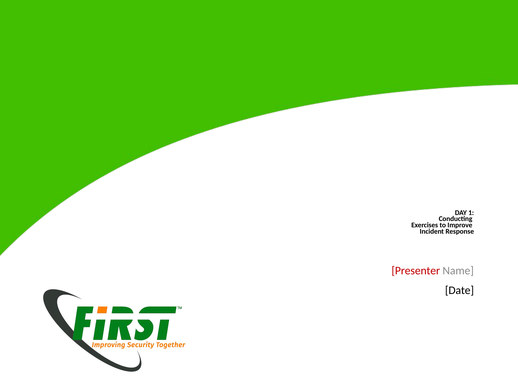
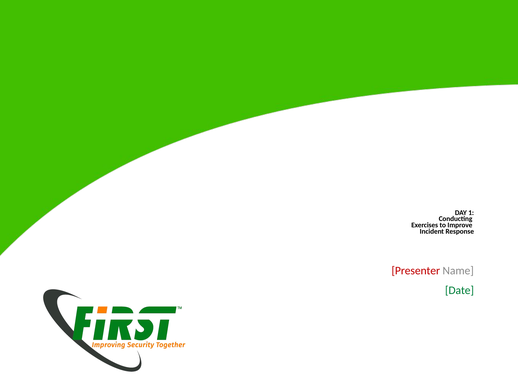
Date colour: black -> green
